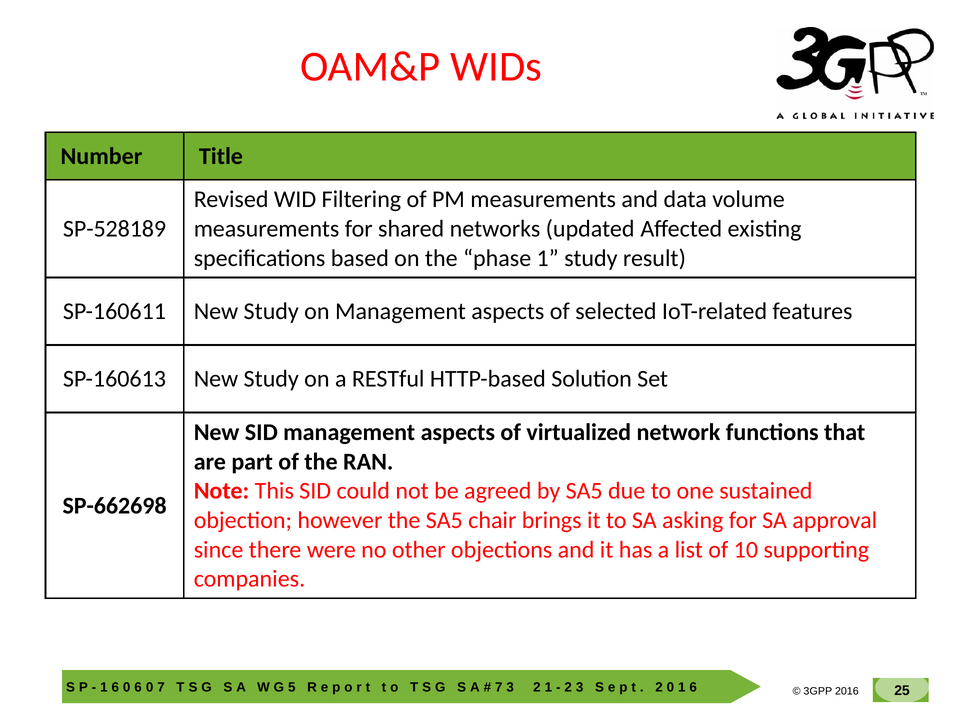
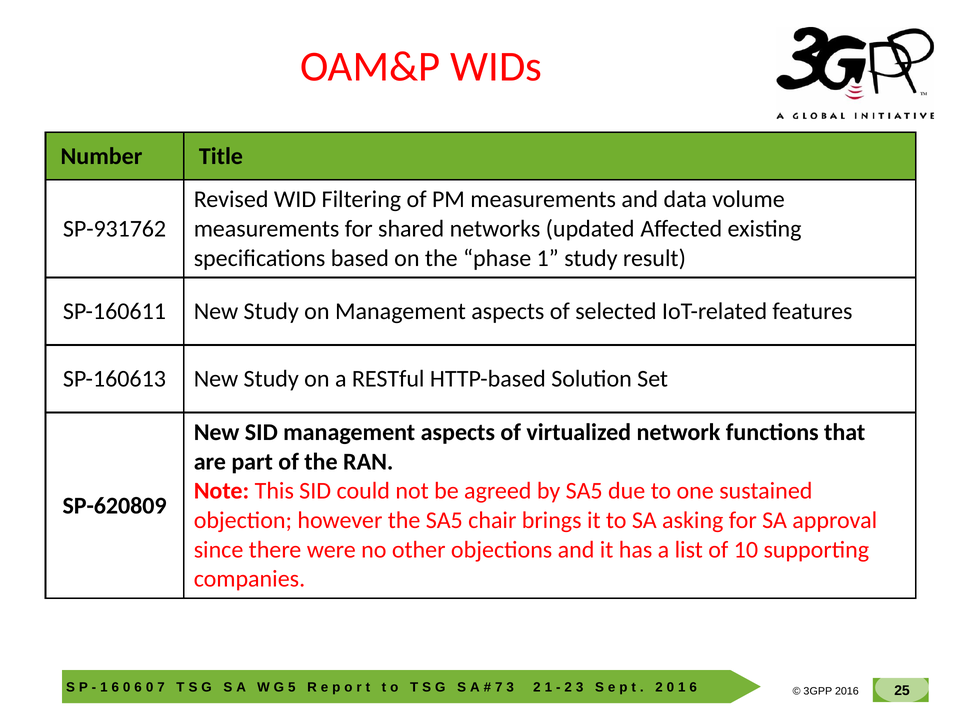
SP-528189: SP-528189 -> SP-931762
SP-662698: SP-662698 -> SP-620809
